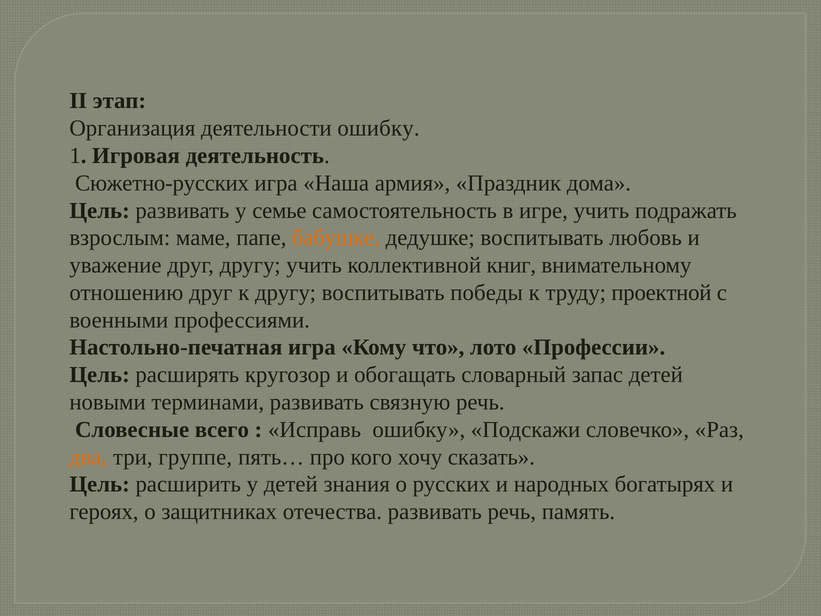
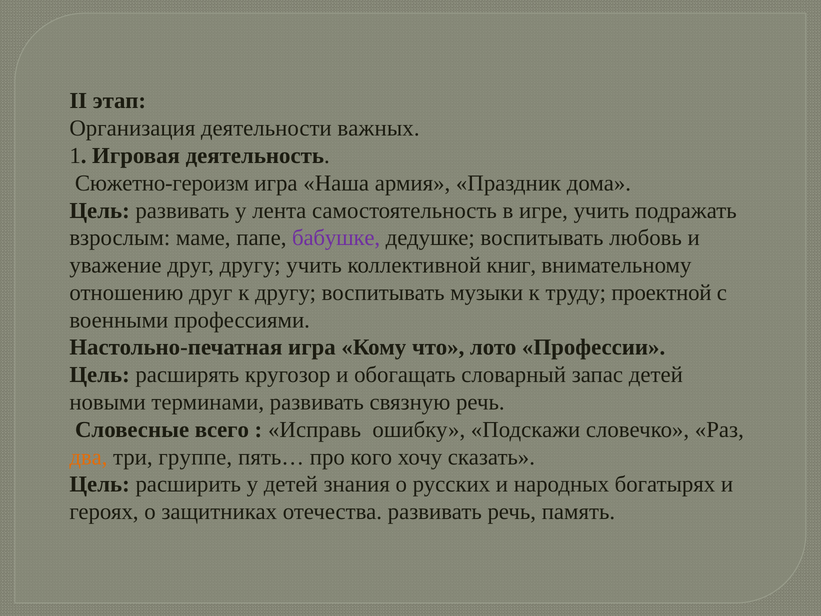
деятельности ошибку: ошибку -> важных
Сюжетно-русских: Сюжетно-русских -> Сюжетно-героизм
семье: семье -> лента
бабушке colour: orange -> purple
победы: победы -> музыки
